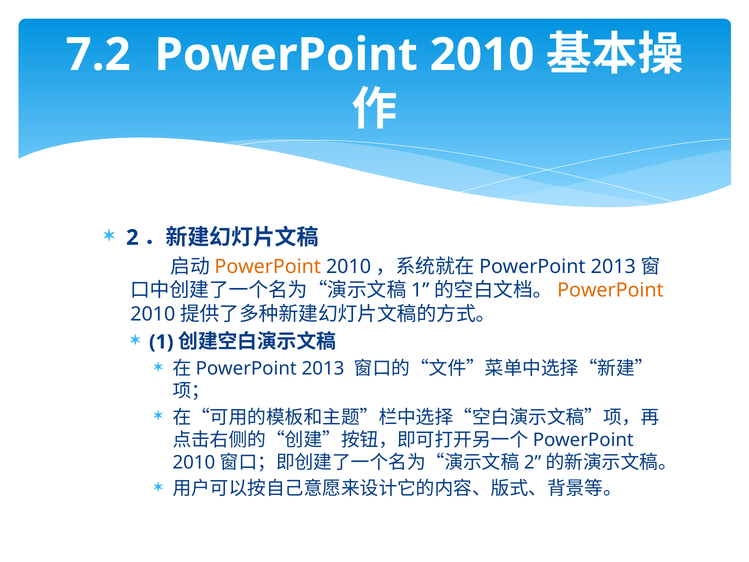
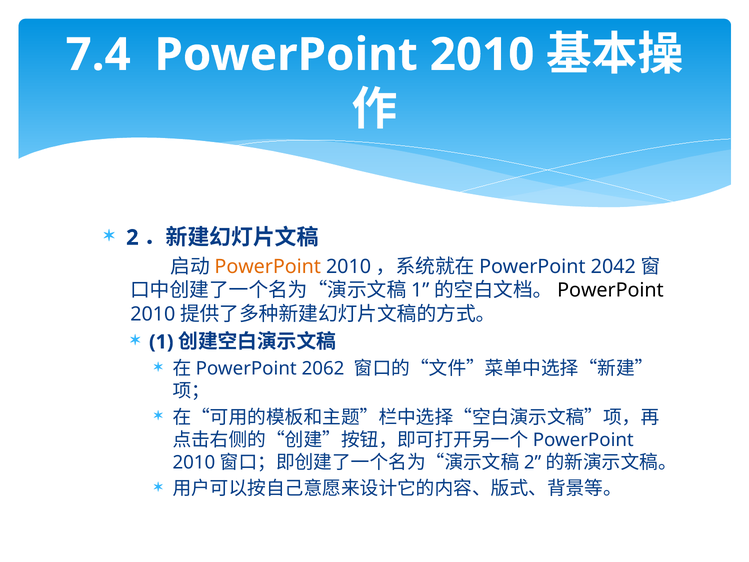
7.2: 7.2 -> 7.4
PowerPoint 2013: 2013 -> 2042
PowerPoint at (610, 290) colour: orange -> black
2013 at (323, 369): 2013 -> 2062
